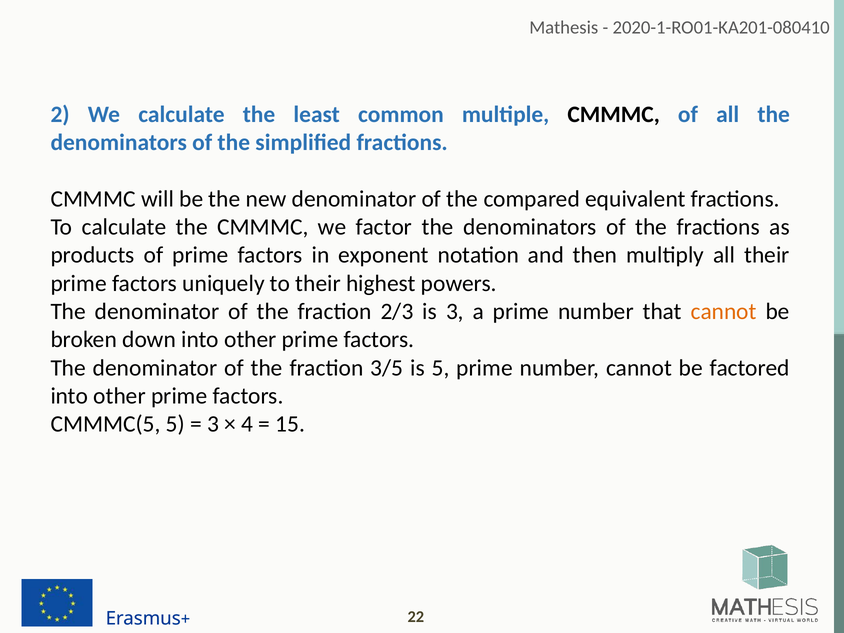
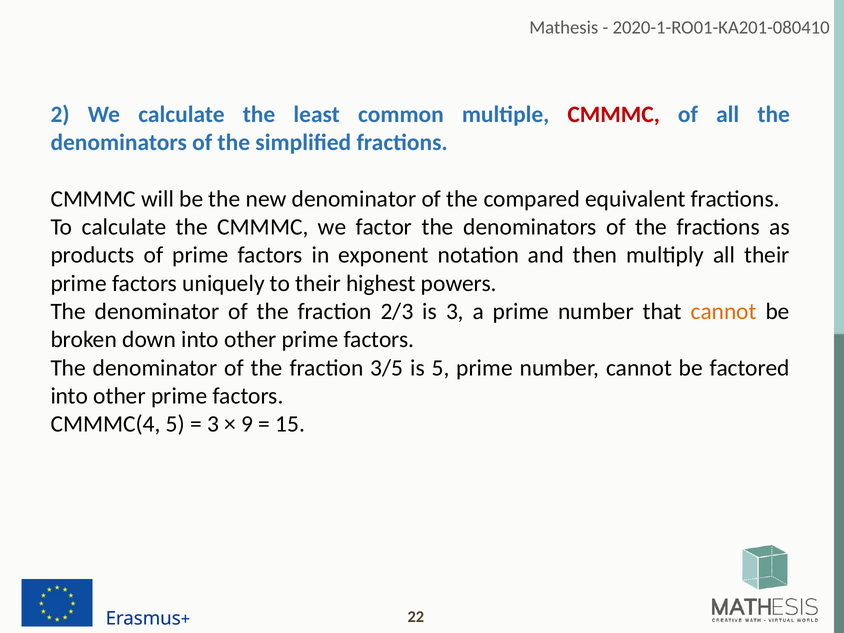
CMMMC at (614, 114) colour: black -> red
CMMMC(5: CMMMC(5 -> CMMMC(4
4: 4 -> 9
